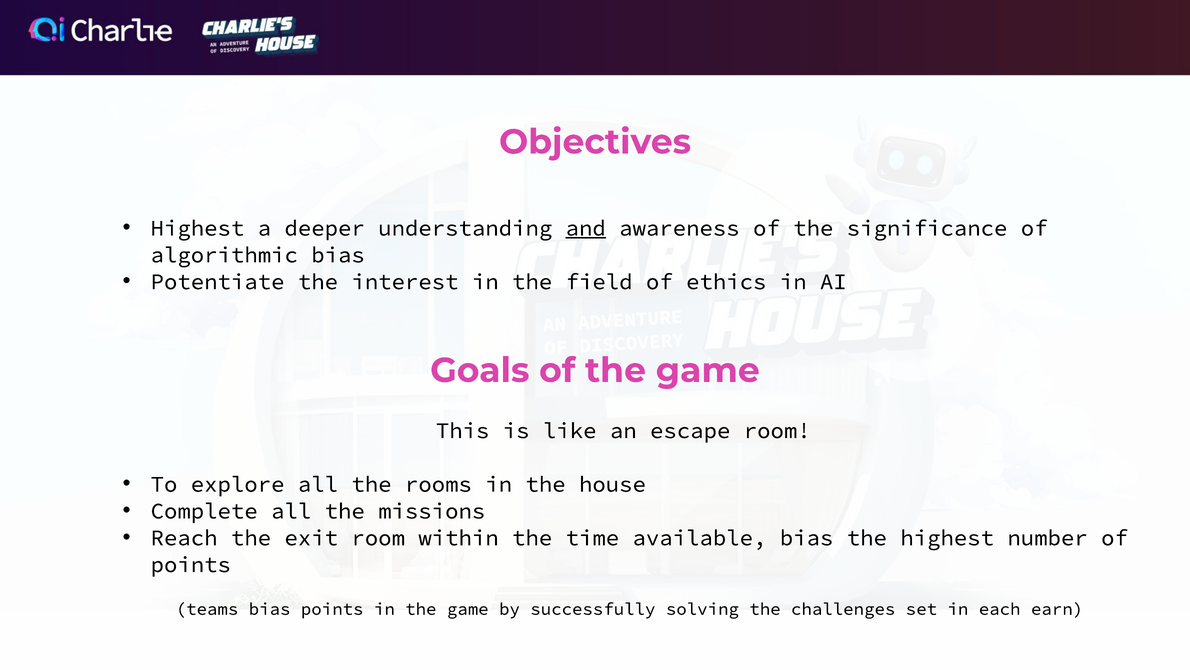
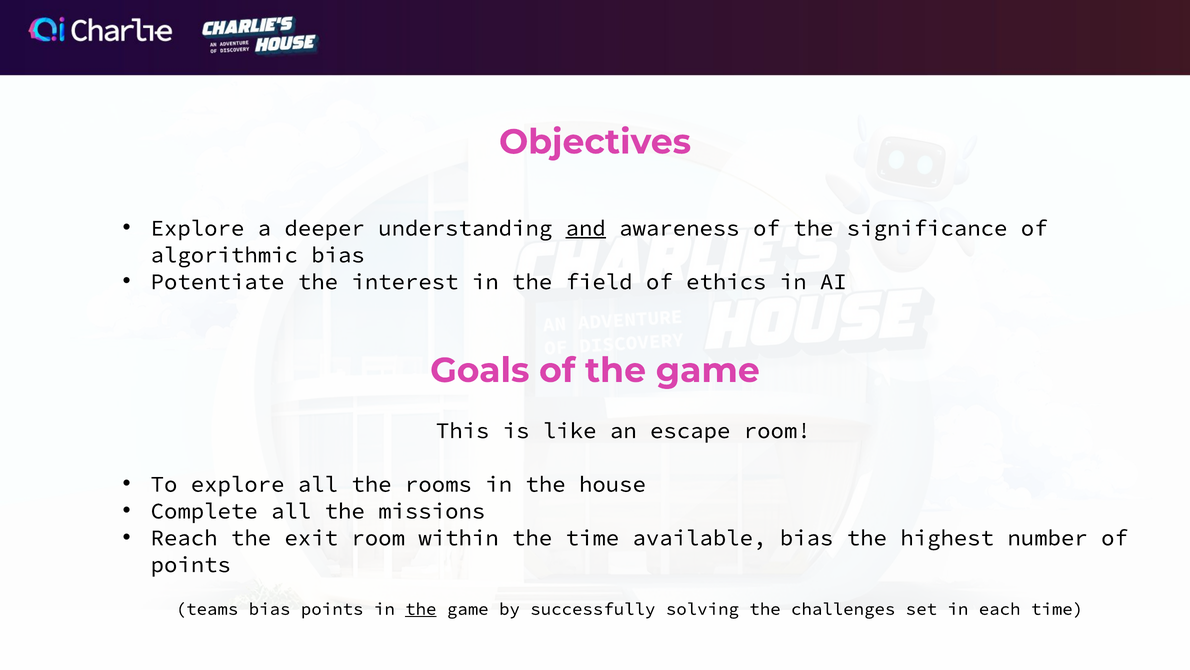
Highest at (197, 228): Highest -> Explore
the at (421, 608) underline: none -> present
each earn: earn -> time
